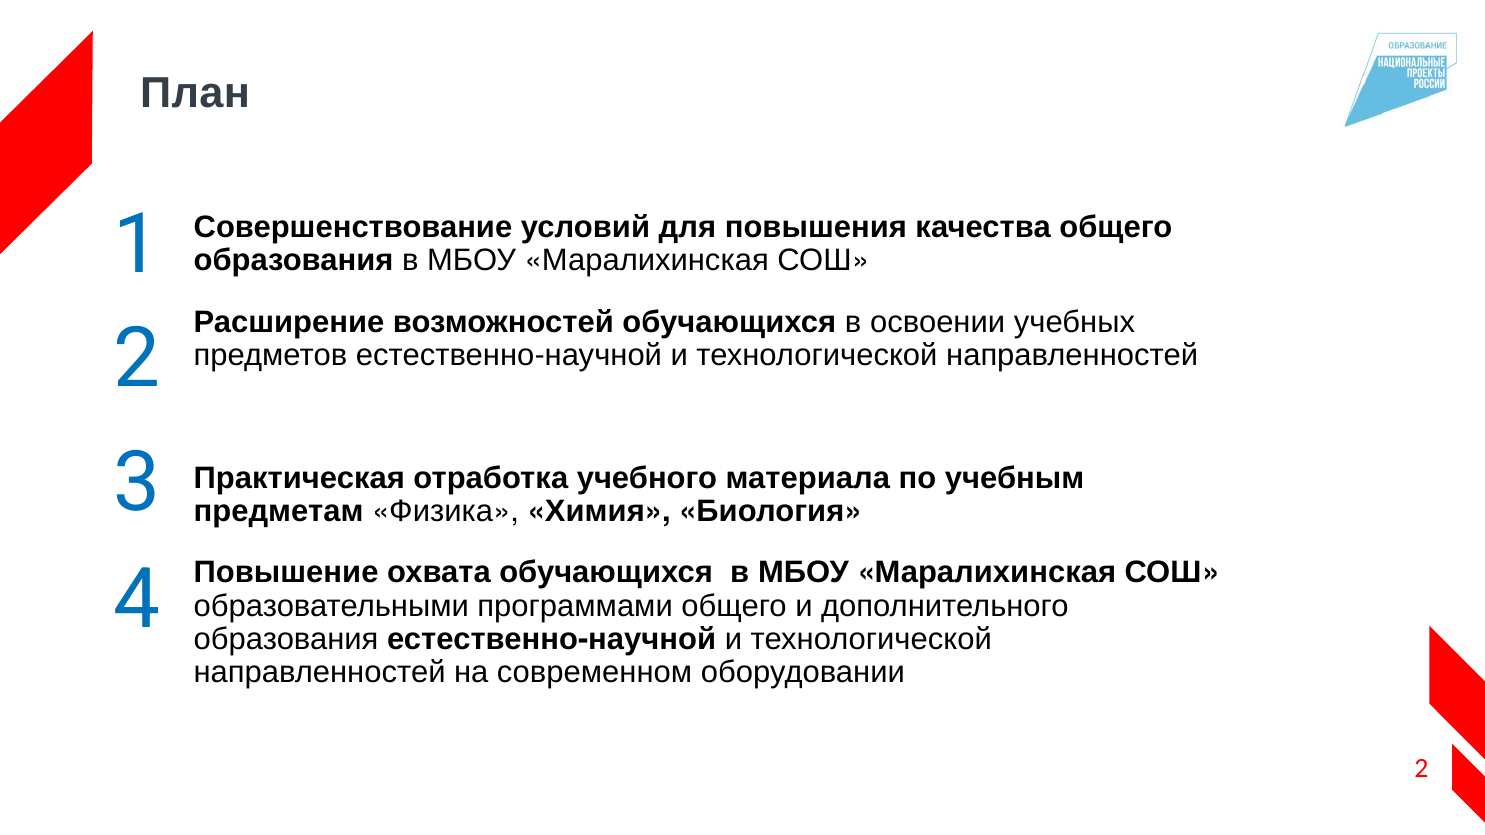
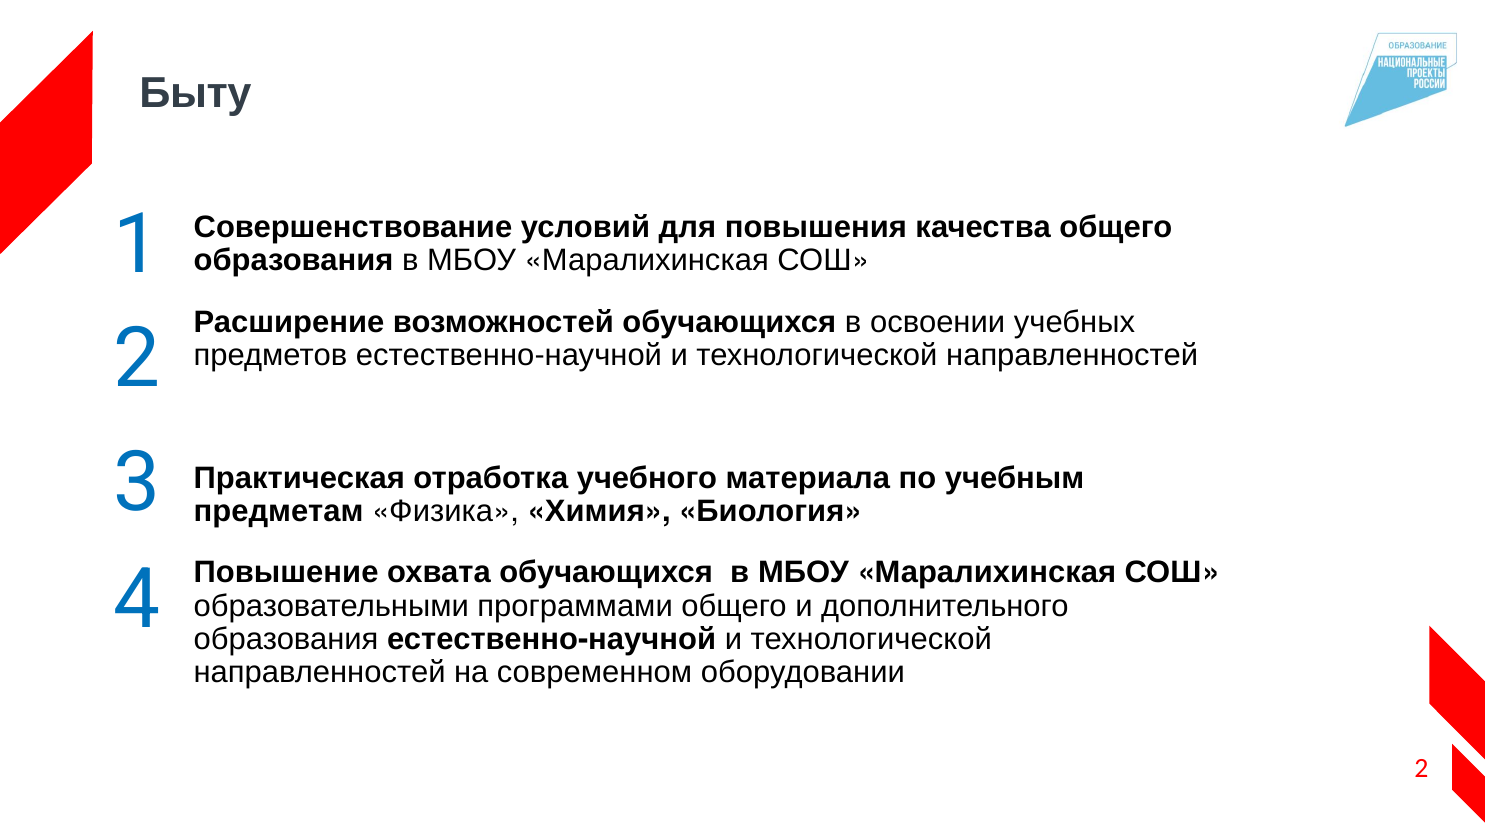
План: План -> Быту
